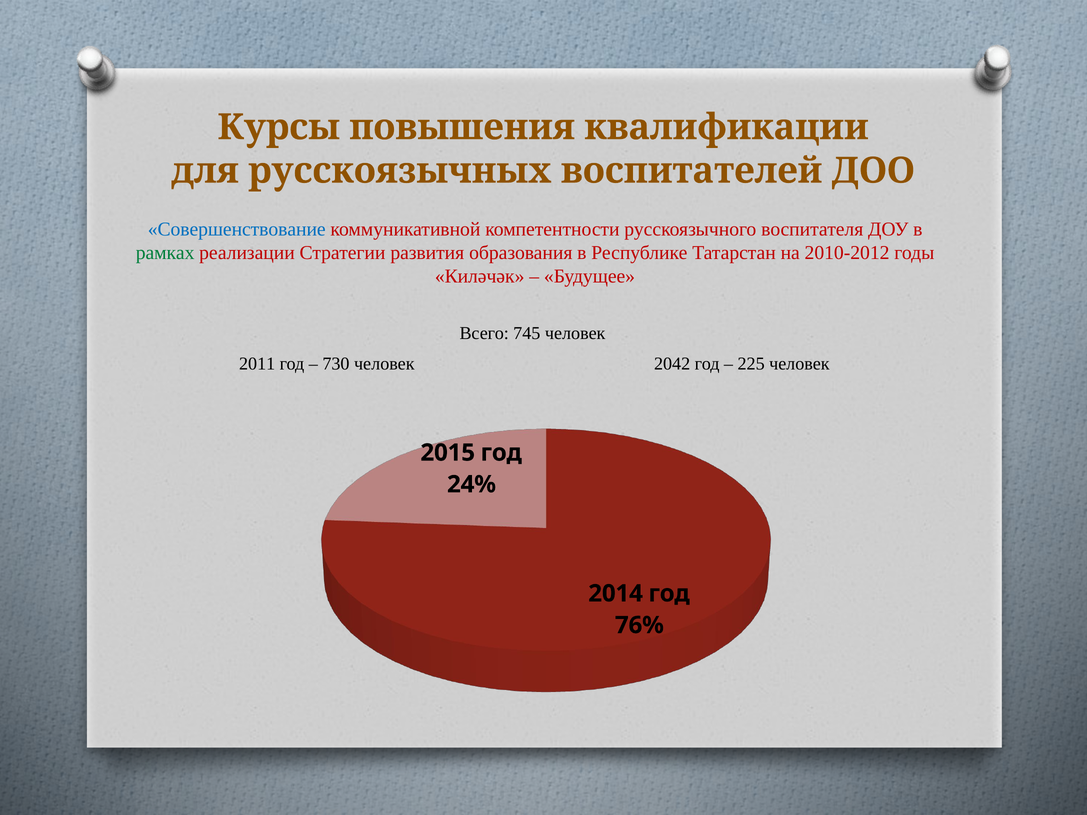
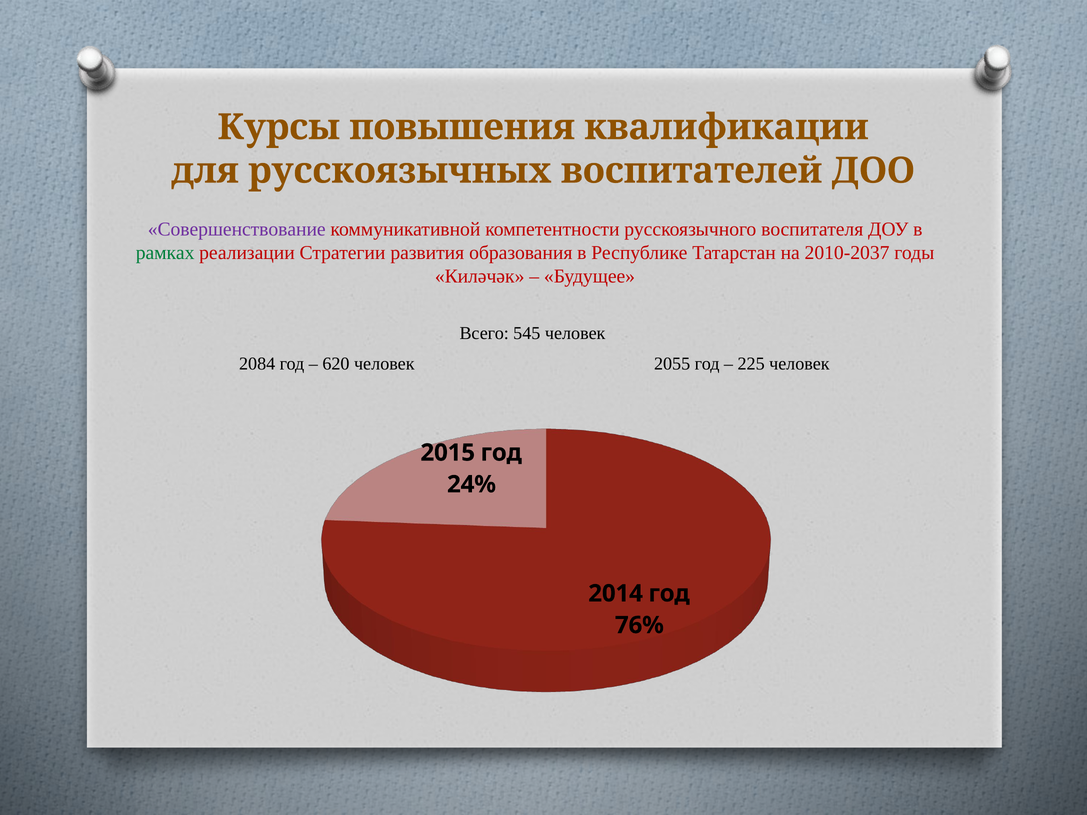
Совершенствование colour: blue -> purple
2010-2012: 2010-2012 -> 2010-2037
745: 745 -> 545
2011: 2011 -> 2084
730: 730 -> 620
2042: 2042 -> 2055
